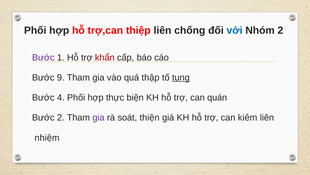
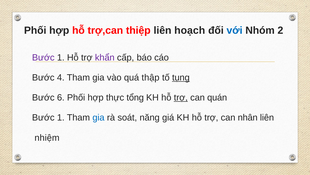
chống: chống -> hoạch
khẩn colour: red -> purple
9: 9 -> 4
4: 4 -> 6
biện: biện -> tổng
trợ at (181, 97) underline: none -> present
2 at (61, 117): 2 -> 1
gia at (98, 117) colour: purple -> blue
thiện: thiện -> năng
kiêm: kiêm -> nhân
